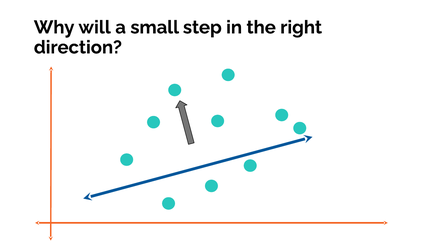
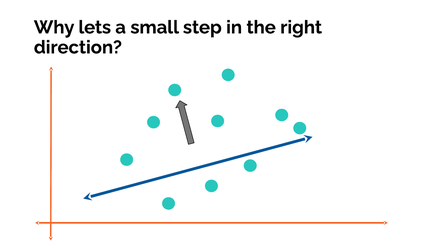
will: will -> lets
